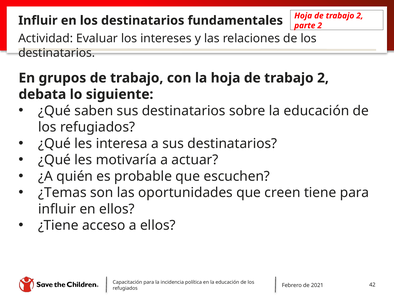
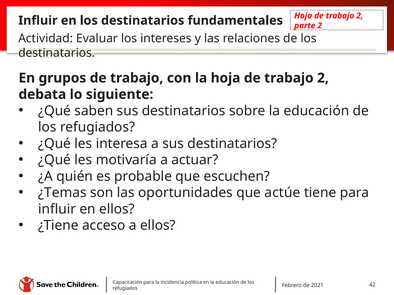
creen: creen -> actúe
